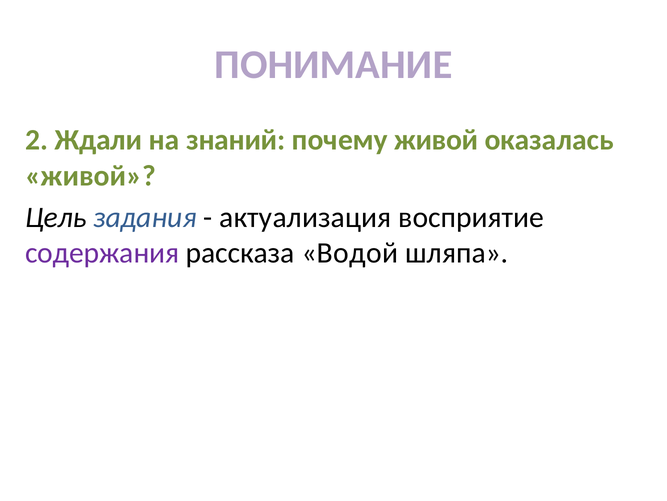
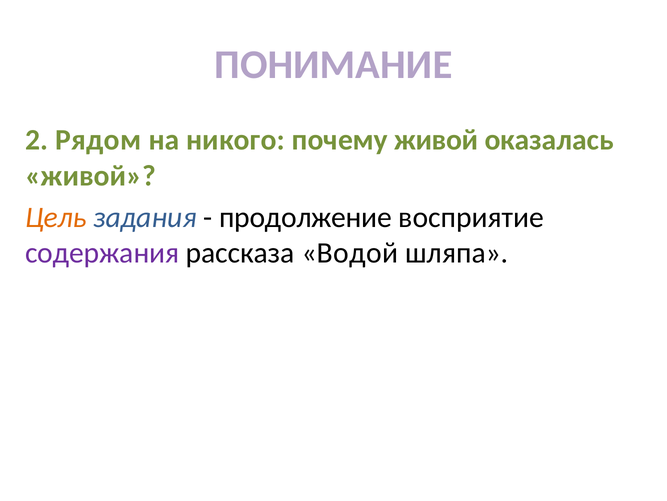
Ждали: Ждали -> Рядом
знаний: знаний -> никого
Цель colour: black -> orange
актуализация: актуализация -> продолжение
